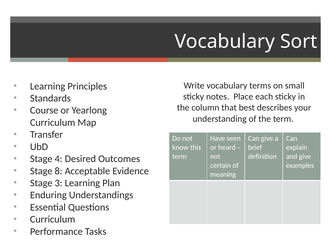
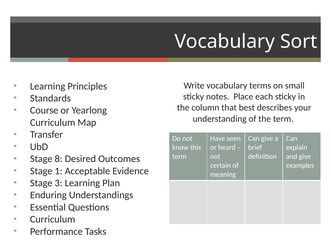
4: 4 -> 8
8: 8 -> 1
